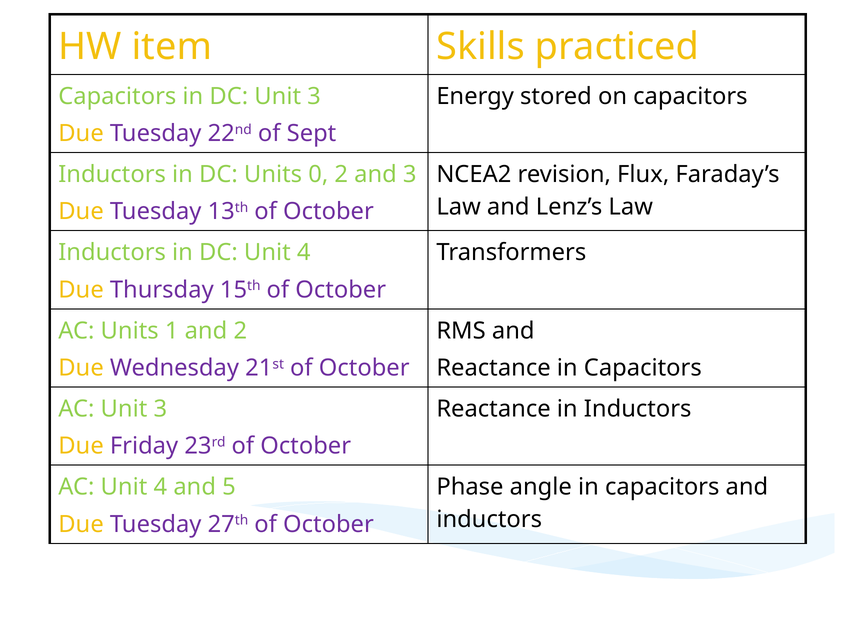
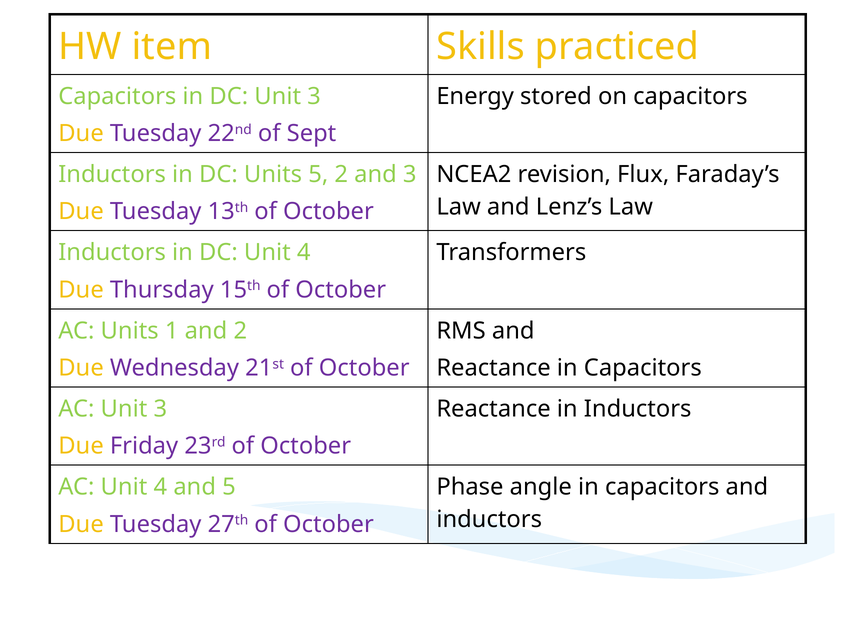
Units 0: 0 -> 5
